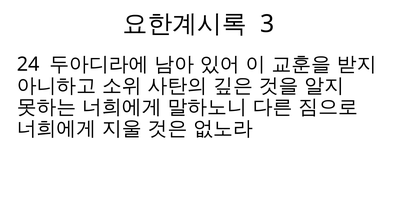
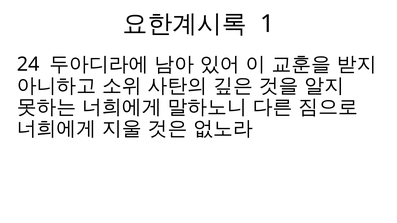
3: 3 -> 1
